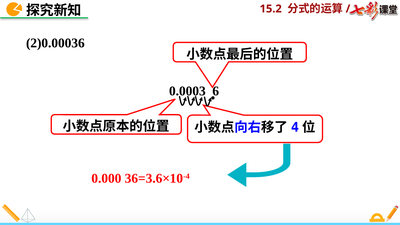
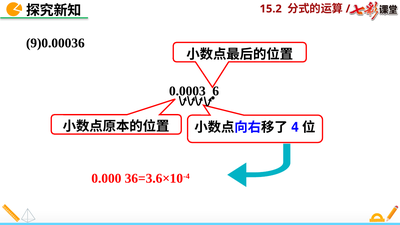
2)0.00036: 2)0.00036 -> 9)0.00036
